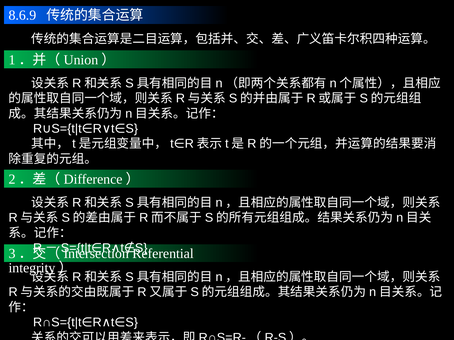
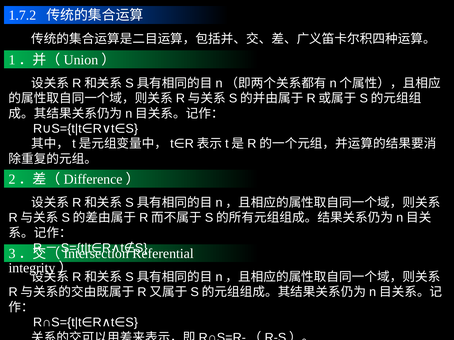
8.6.9: 8.6.9 -> 1.7.2
